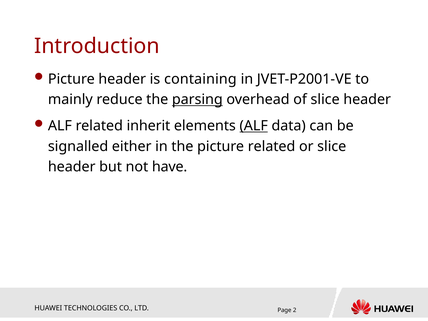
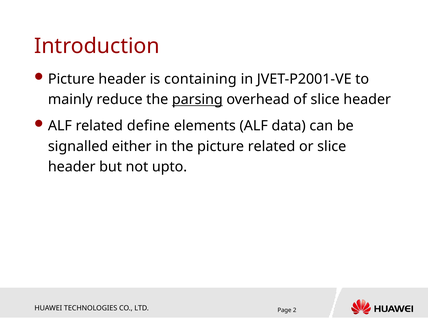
inherit: inherit -> define
ALF at (254, 126) underline: present -> none
have: have -> upto
